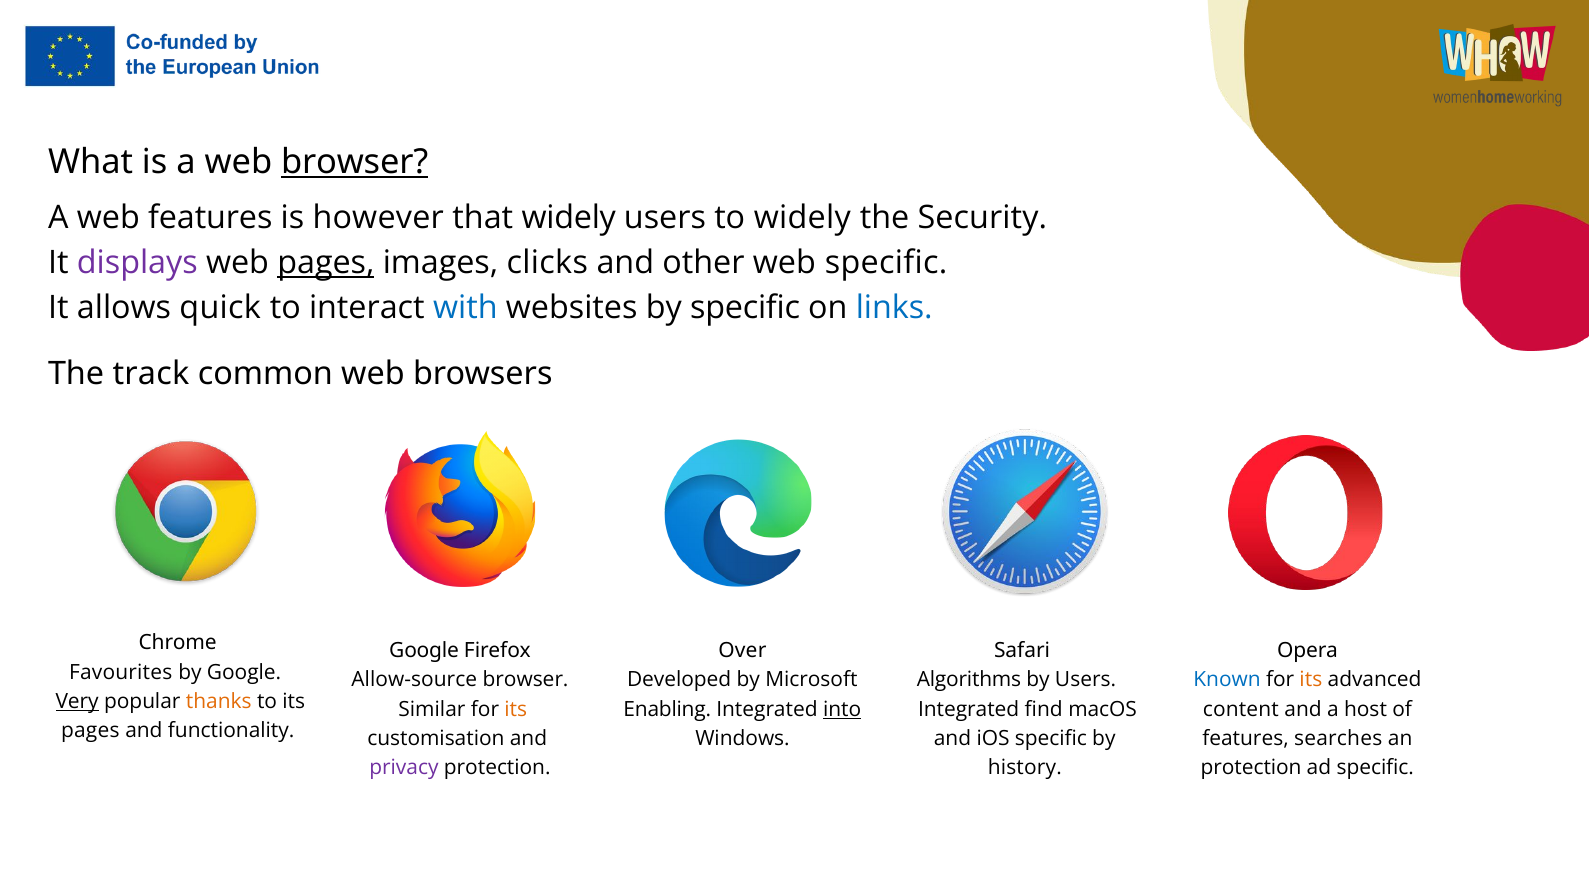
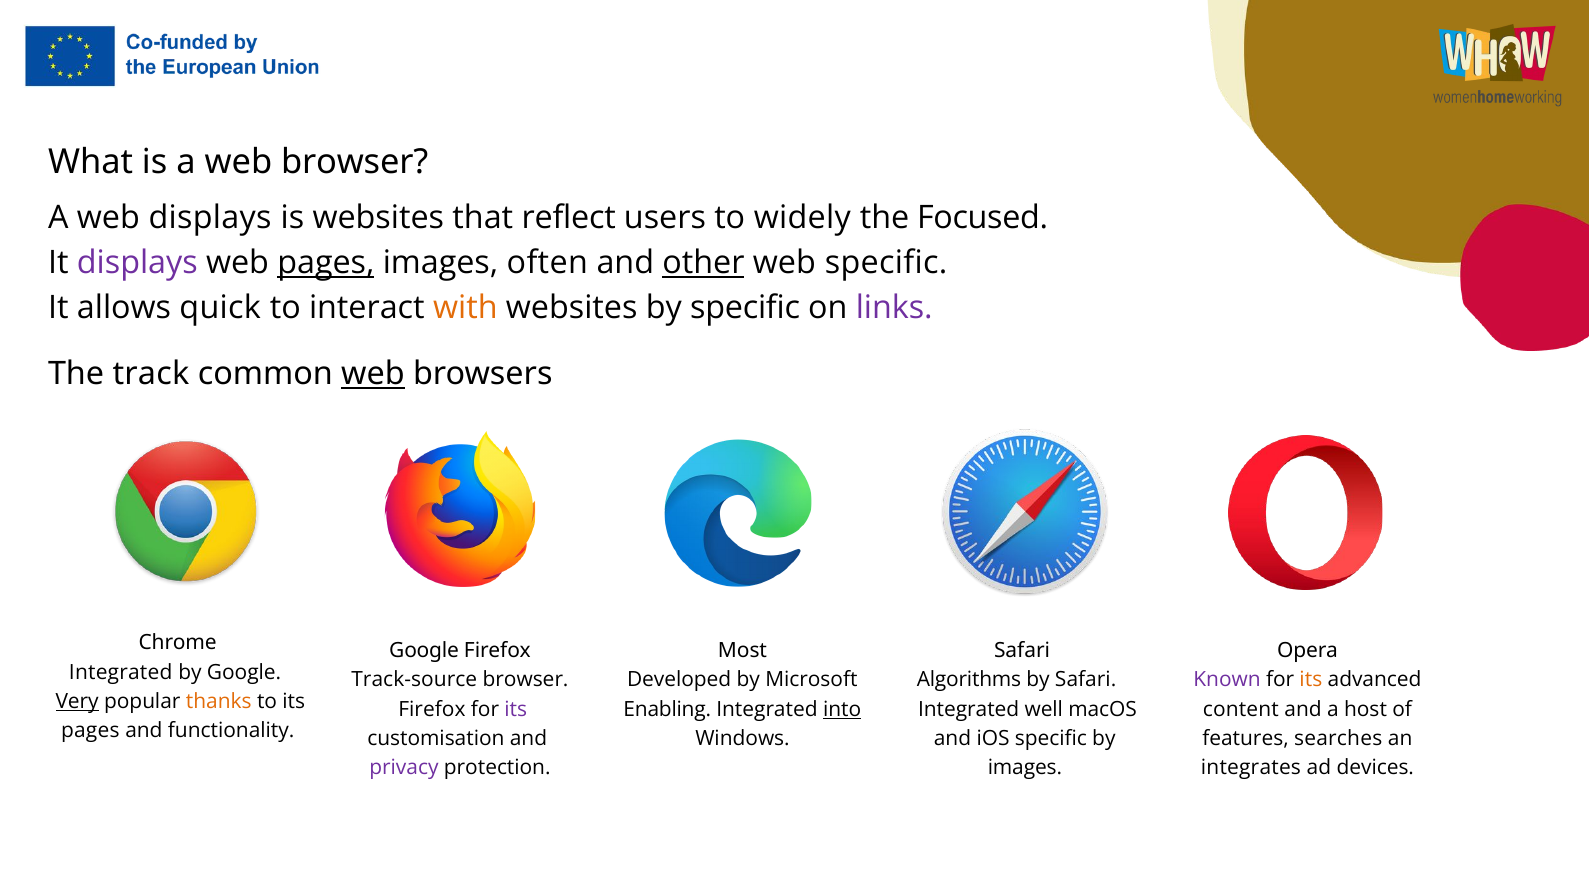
browser at (355, 162) underline: present -> none
web features: features -> displays
is however: however -> websites
that widely: widely -> reflect
Security: Security -> Focused
clicks: clicks -> often
other underline: none -> present
with colour: blue -> orange
links colour: blue -> purple
web at (373, 374) underline: none -> present
Over: Over -> Most
Favourites at (121, 672): Favourites -> Integrated
Allow-source: Allow-source -> Track-source
by Users: Users -> Safari
Known colour: blue -> purple
Similar at (432, 709): Similar -> Firefox
its at (516, 709) colour: orange -> purple
find: find -> well
history at (1025, 768): history -> images
protection at (1251, 768): protection -> integrates
ad specific: specific -> devices
